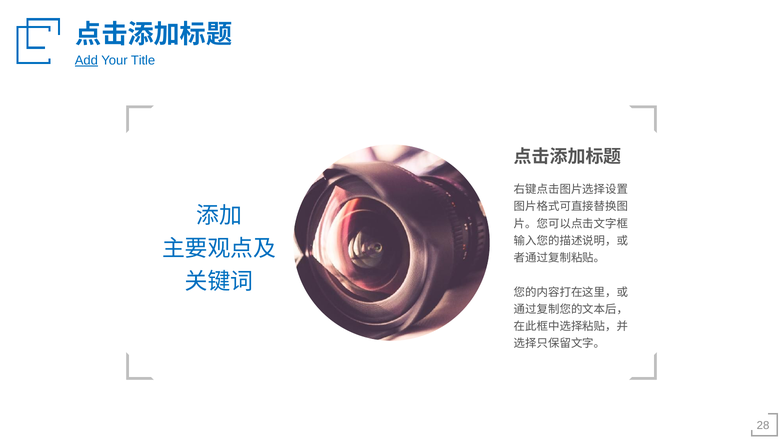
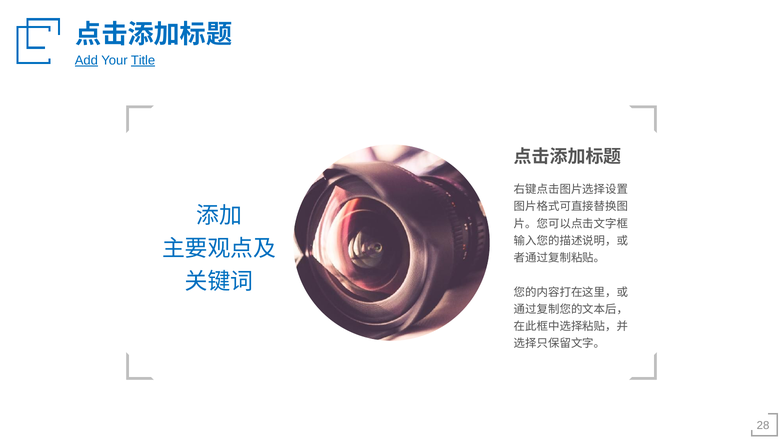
Title underline: none -> present
